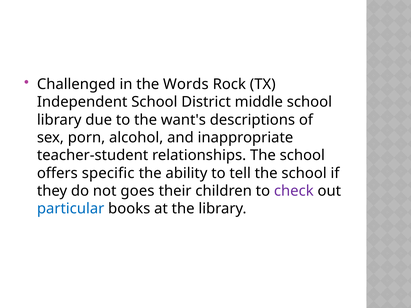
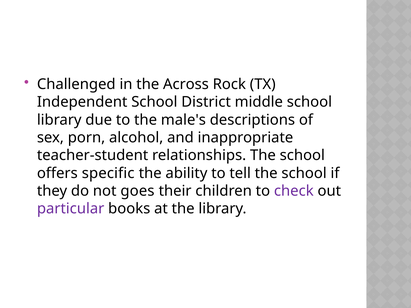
Words: Words -> Across
want's: want's -> male's
particular colour: blue -> purple
